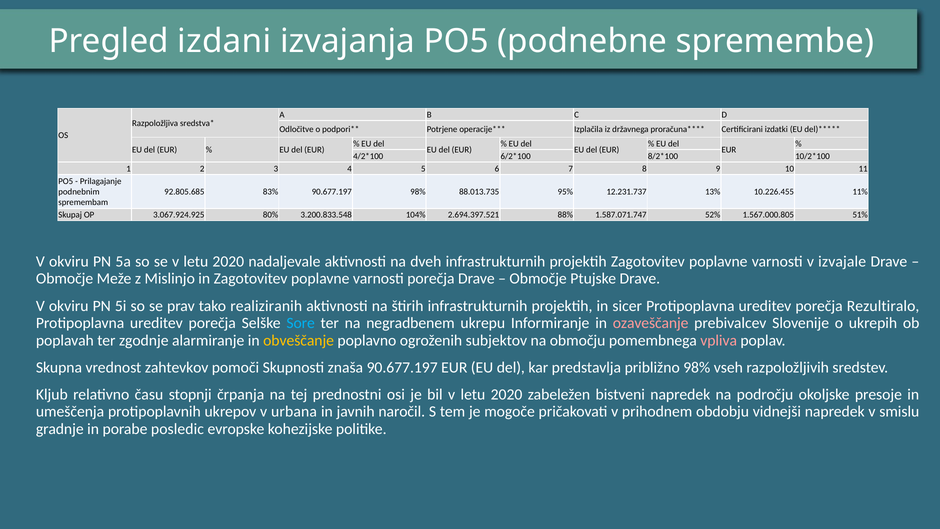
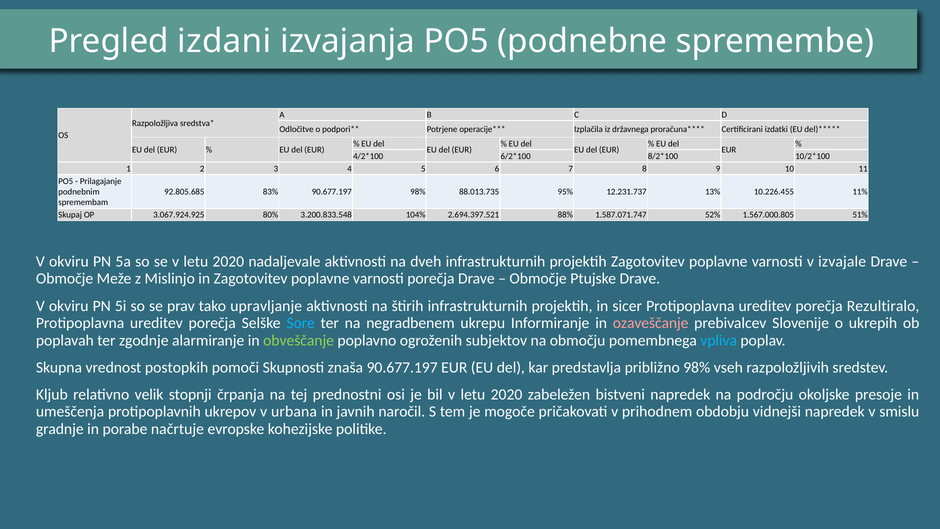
realiziranih: realiziranih -> upravljanje
obveščanje colour: yellow -> light green
vpliva colour: pink -> light blue
zahtevkov: zahtevkov -> postopkih
času: času -> velik
posledic: posledic -> načrtuje
